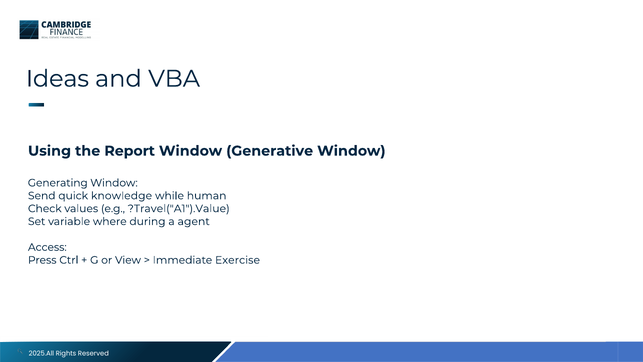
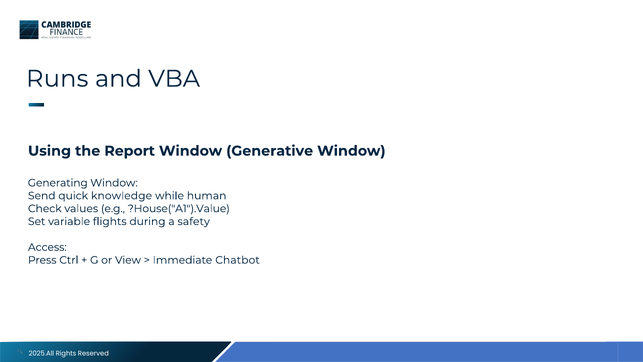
Ideas: Ideas -> Runs
?Travel("A1").Value: ?Travel("A1").Value -> ?House("A1").Value
where: where -> flights
agent: agent -> safety
Exercise: Exercise -> Chatbot
